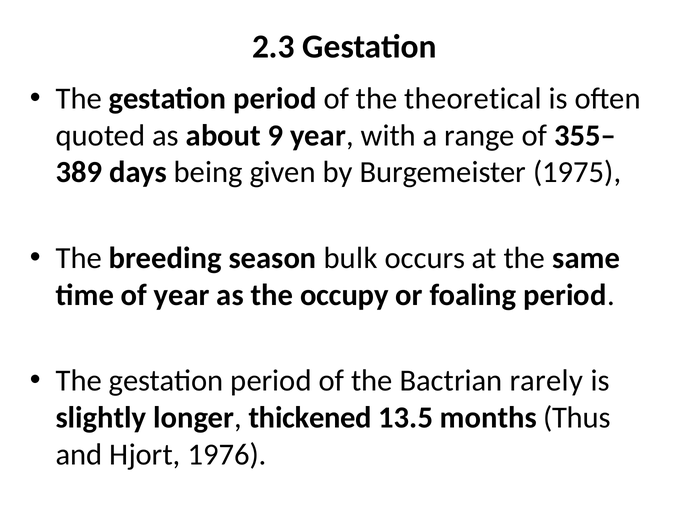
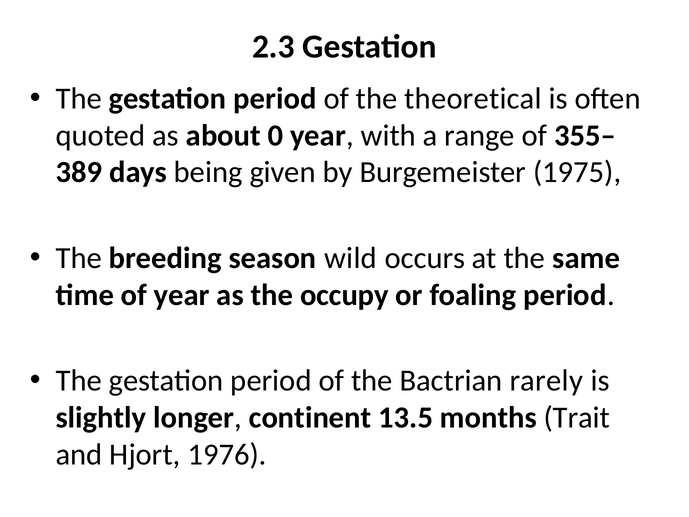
9: 9 -> 0
bulk: bulk -> wild
thickened: thickened -> continent
Thus: Thus -> Trait
